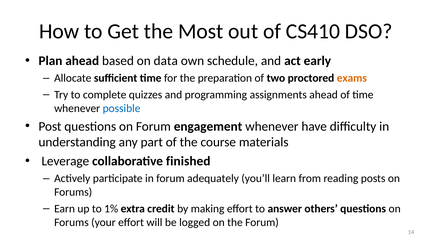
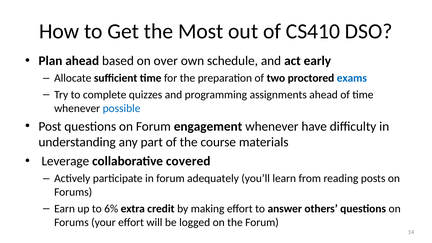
data: data -> over
exams colour: orange -> blue
finished: finished -> covered
1%: 1% -> 6%
